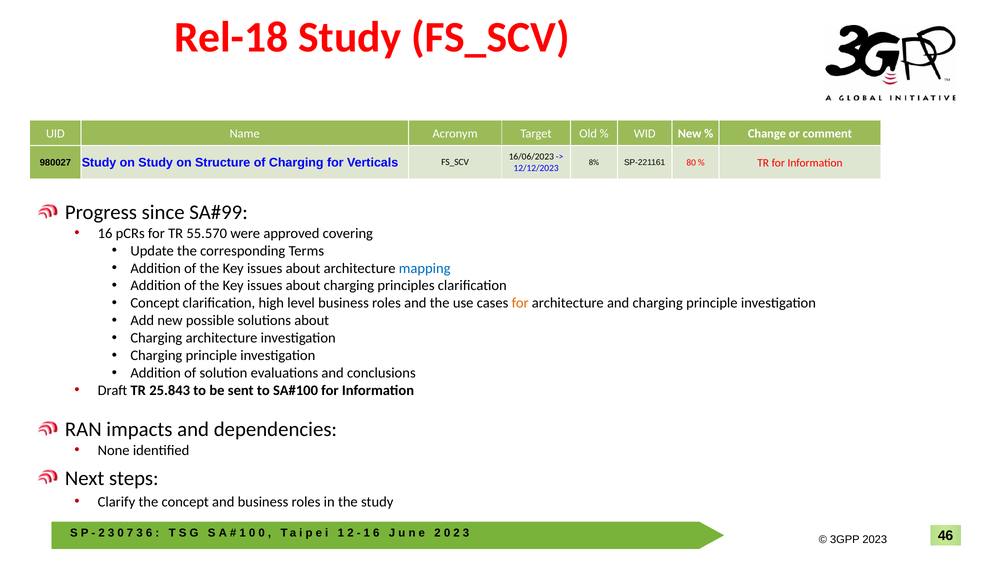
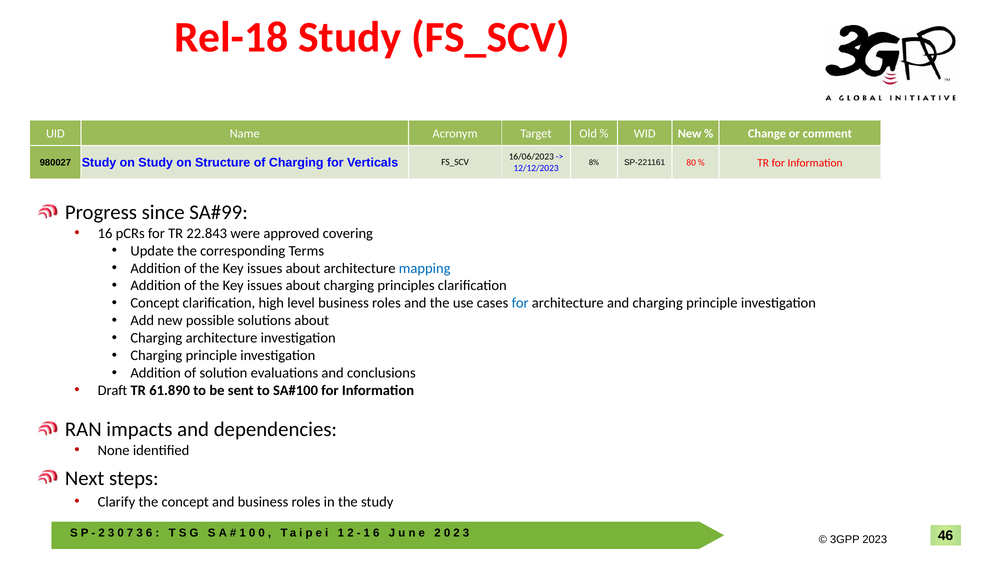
55.570: 55.570 -> 22.843
for at (520, 303) colour: orange -> blue
25.843: 25.843 -> 61.890
